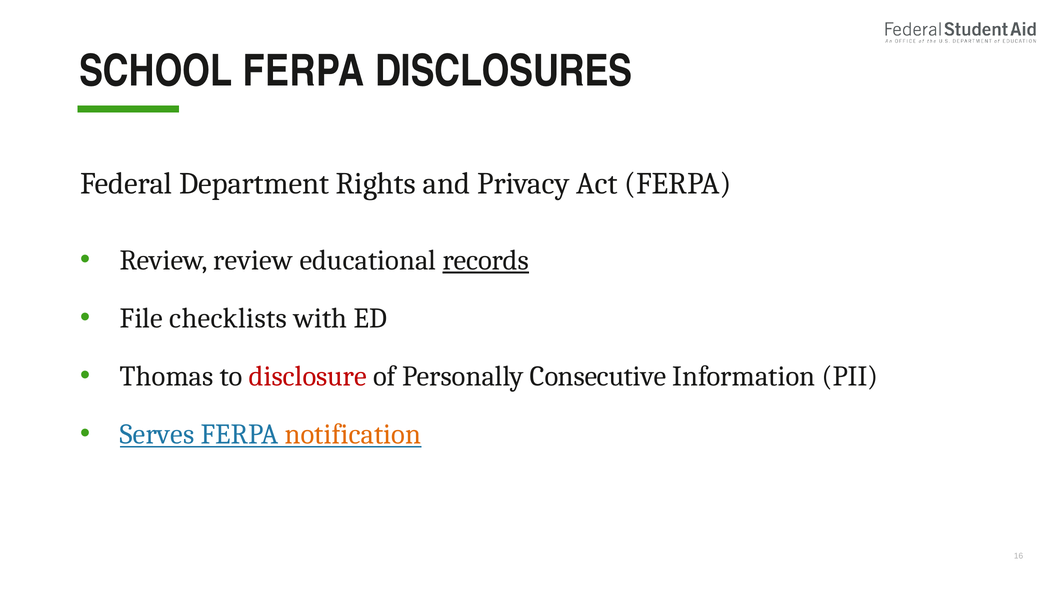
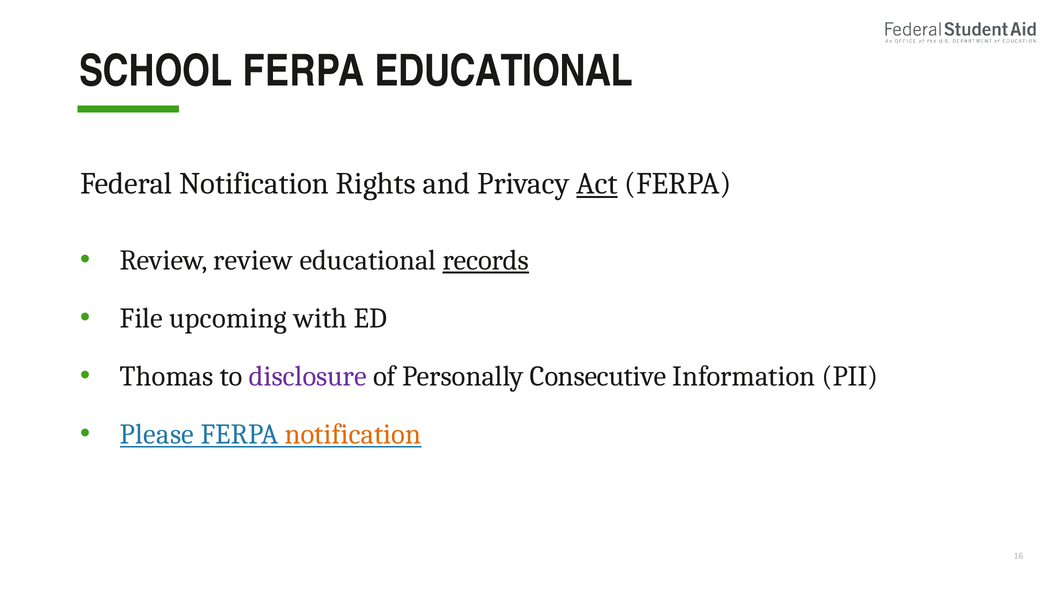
FERPA DISCLOSURES: DISCLOSURES -> EDUCATIONAL
Federal Department: Department -> Notification
Act underline: none -> present
checklists: checklists -> upcoming
disclosure colour: red -> purple
Serves: Serves -> Please
